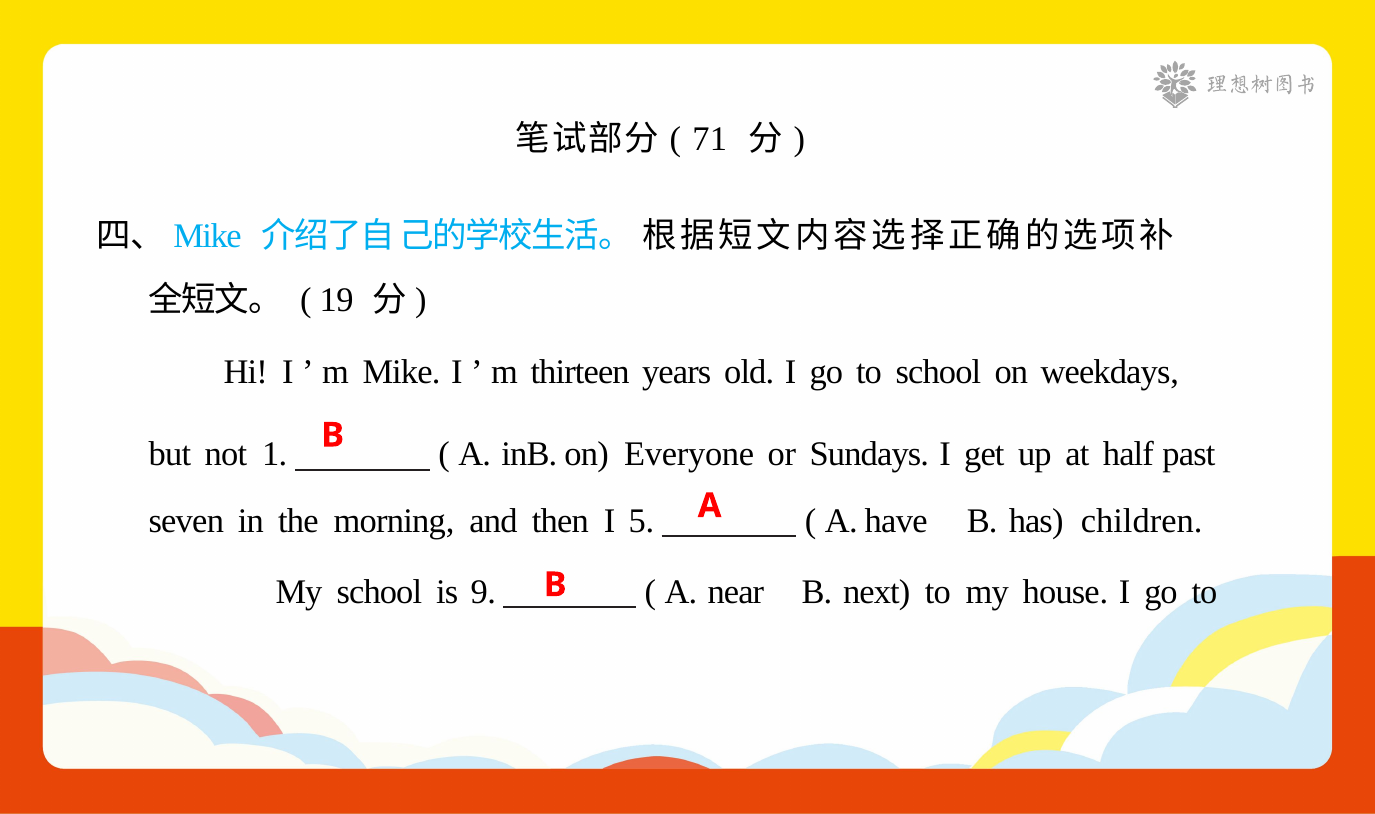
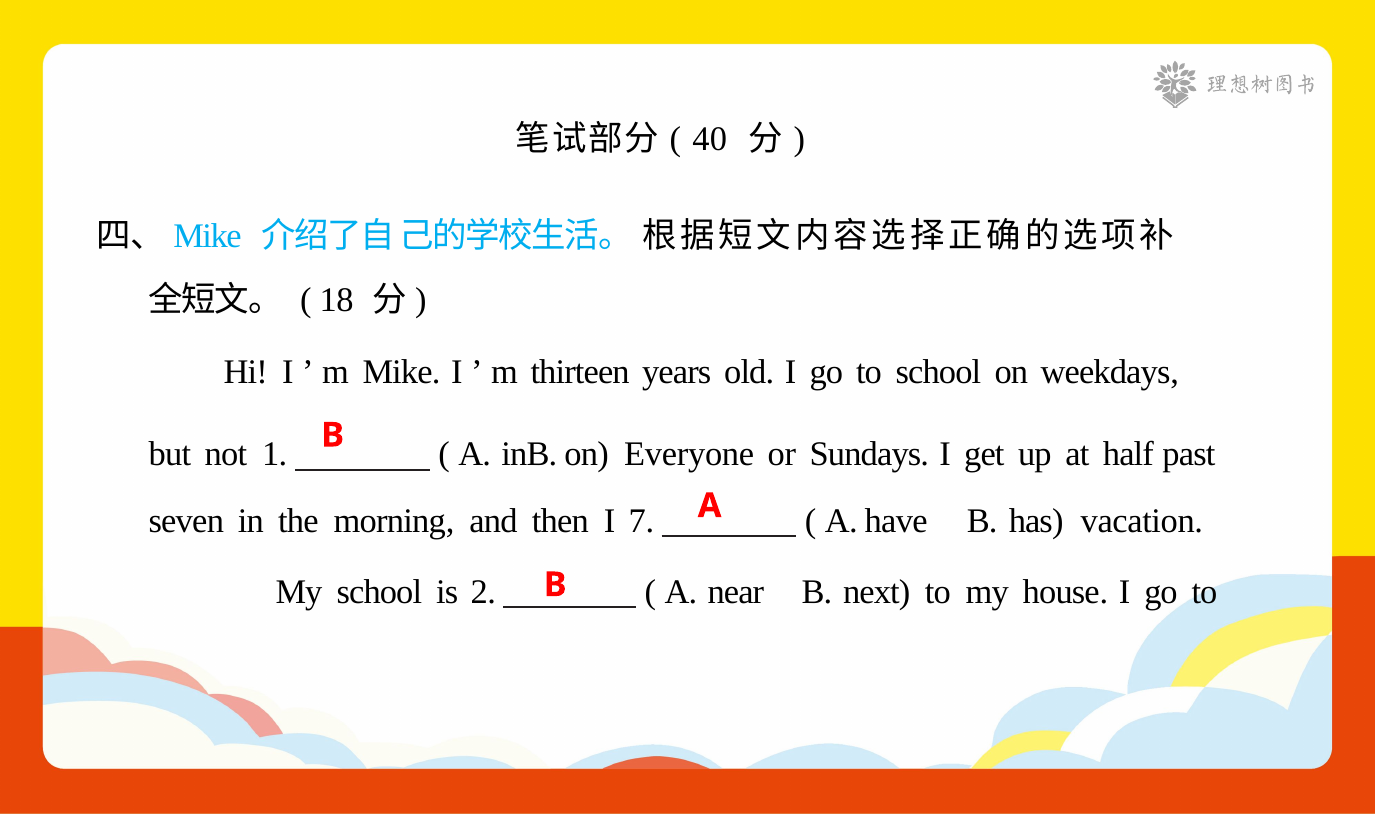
71: 71 -> 40
19: 19 -> 18
5: 5 -> 7
children: children -> vacation
9: 9 -> 2
